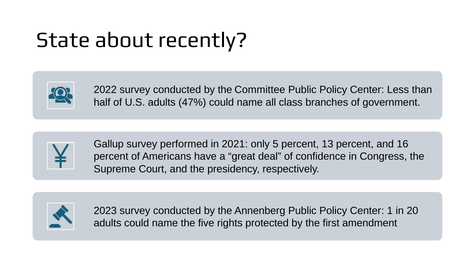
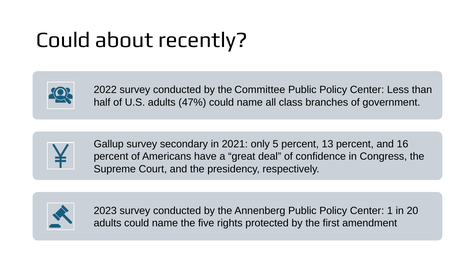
State at (63, 40): State -> Could
performed: performed -> secondary
